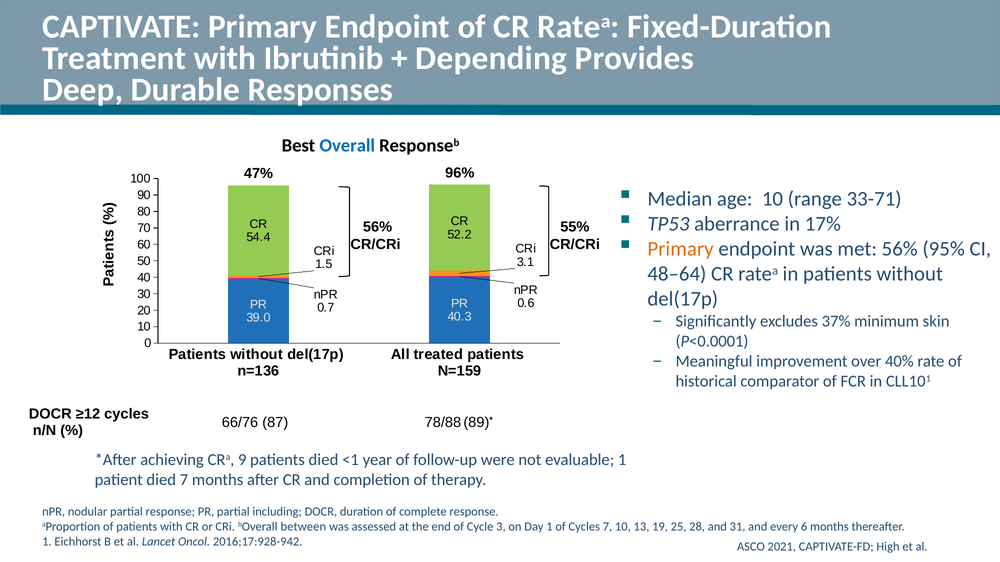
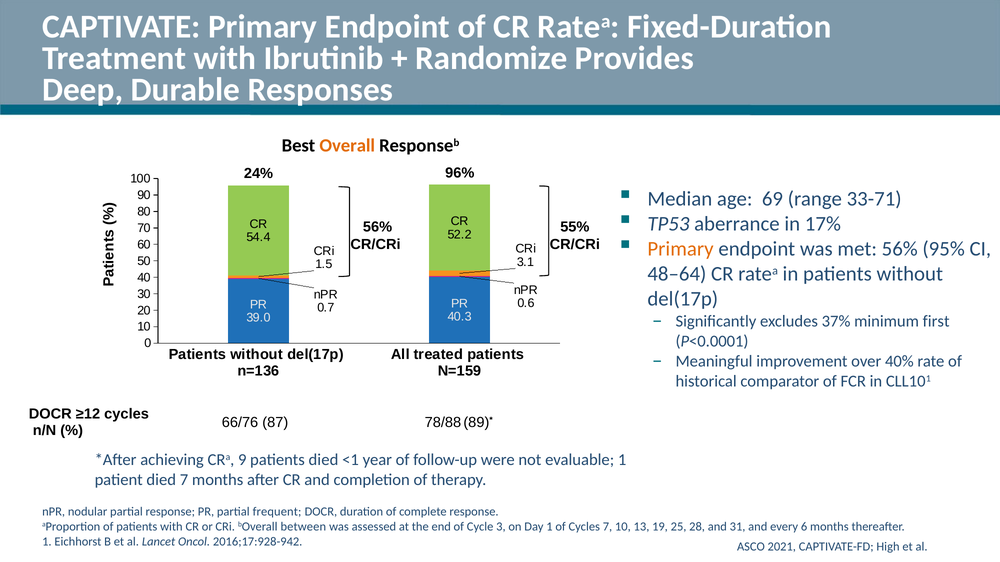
Depending: Depending -> Randomize
Overall colour: blue -> orange
47%: 47% -> 24%
age 10: 10 -> 69
skin: skin -> first
including: including -> frequent
